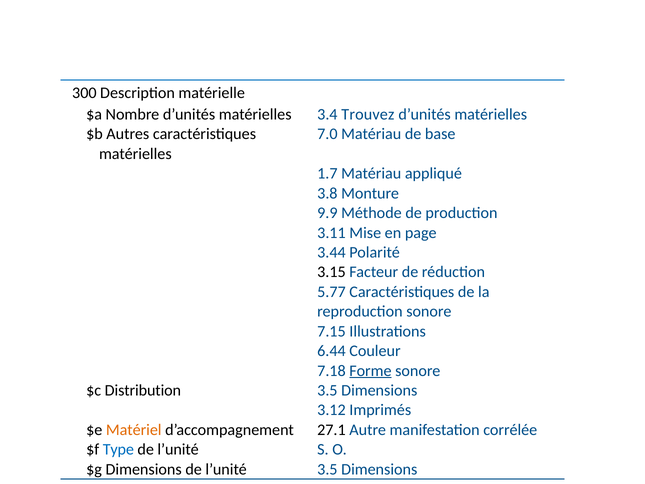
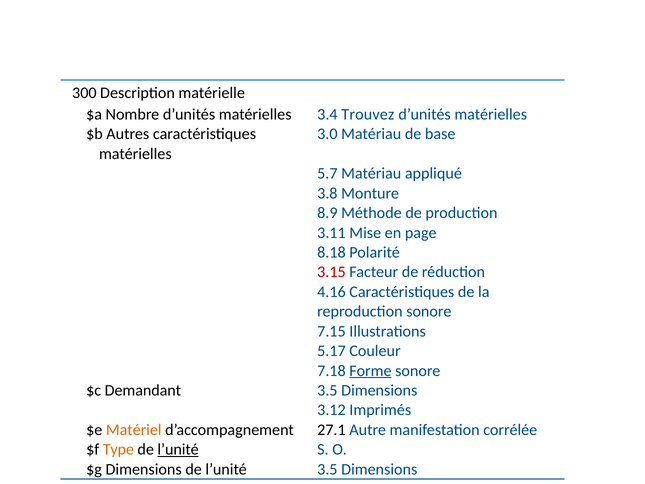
7.0: 7.0 -> 3.0
1.7: 1.7 -> 5.7
9.9: 9.9 -> 8.9
3.44: 3.44 -> 8.18
3.15 colour: black -> red
5.77: 5.77 -> 4.16
6.44: 6.44 -> 5.17
Distribution: Distribution -> Demandant
Type colour: blue -> orange
l’unité at (178, 449) underline: none -> present
